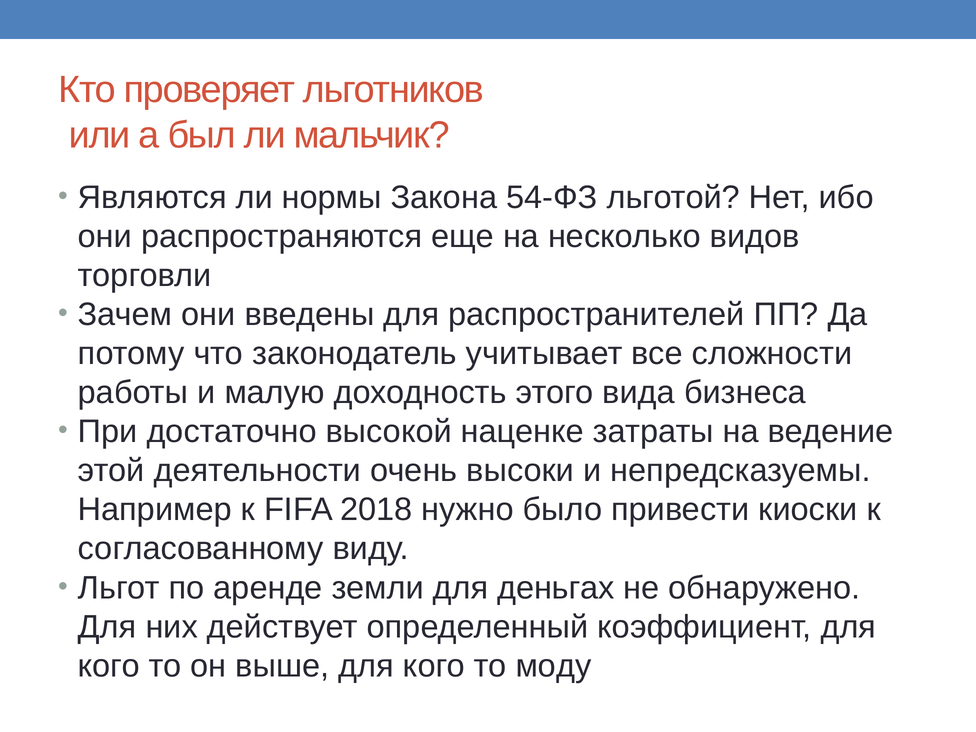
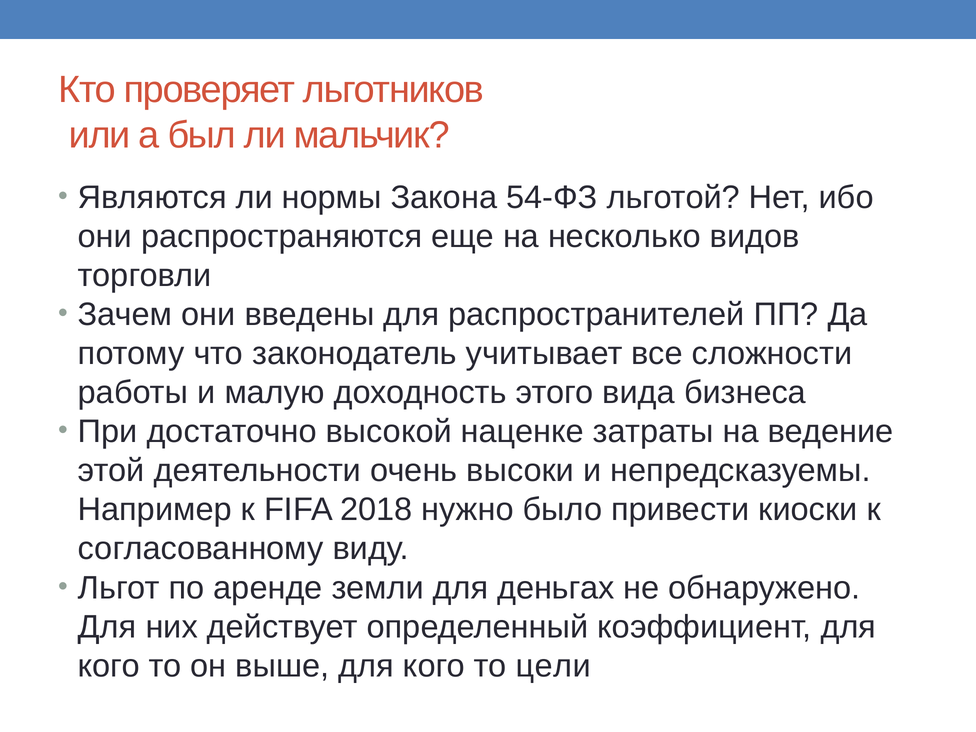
моду: моду -> цели
